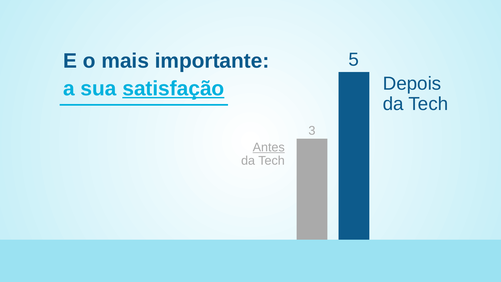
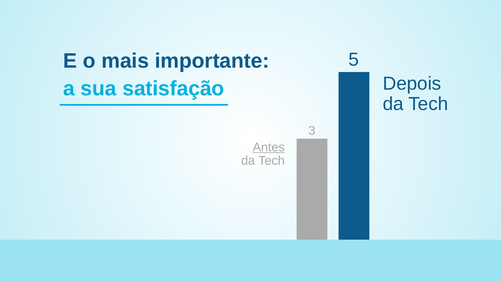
satisfação underline: present -> none
